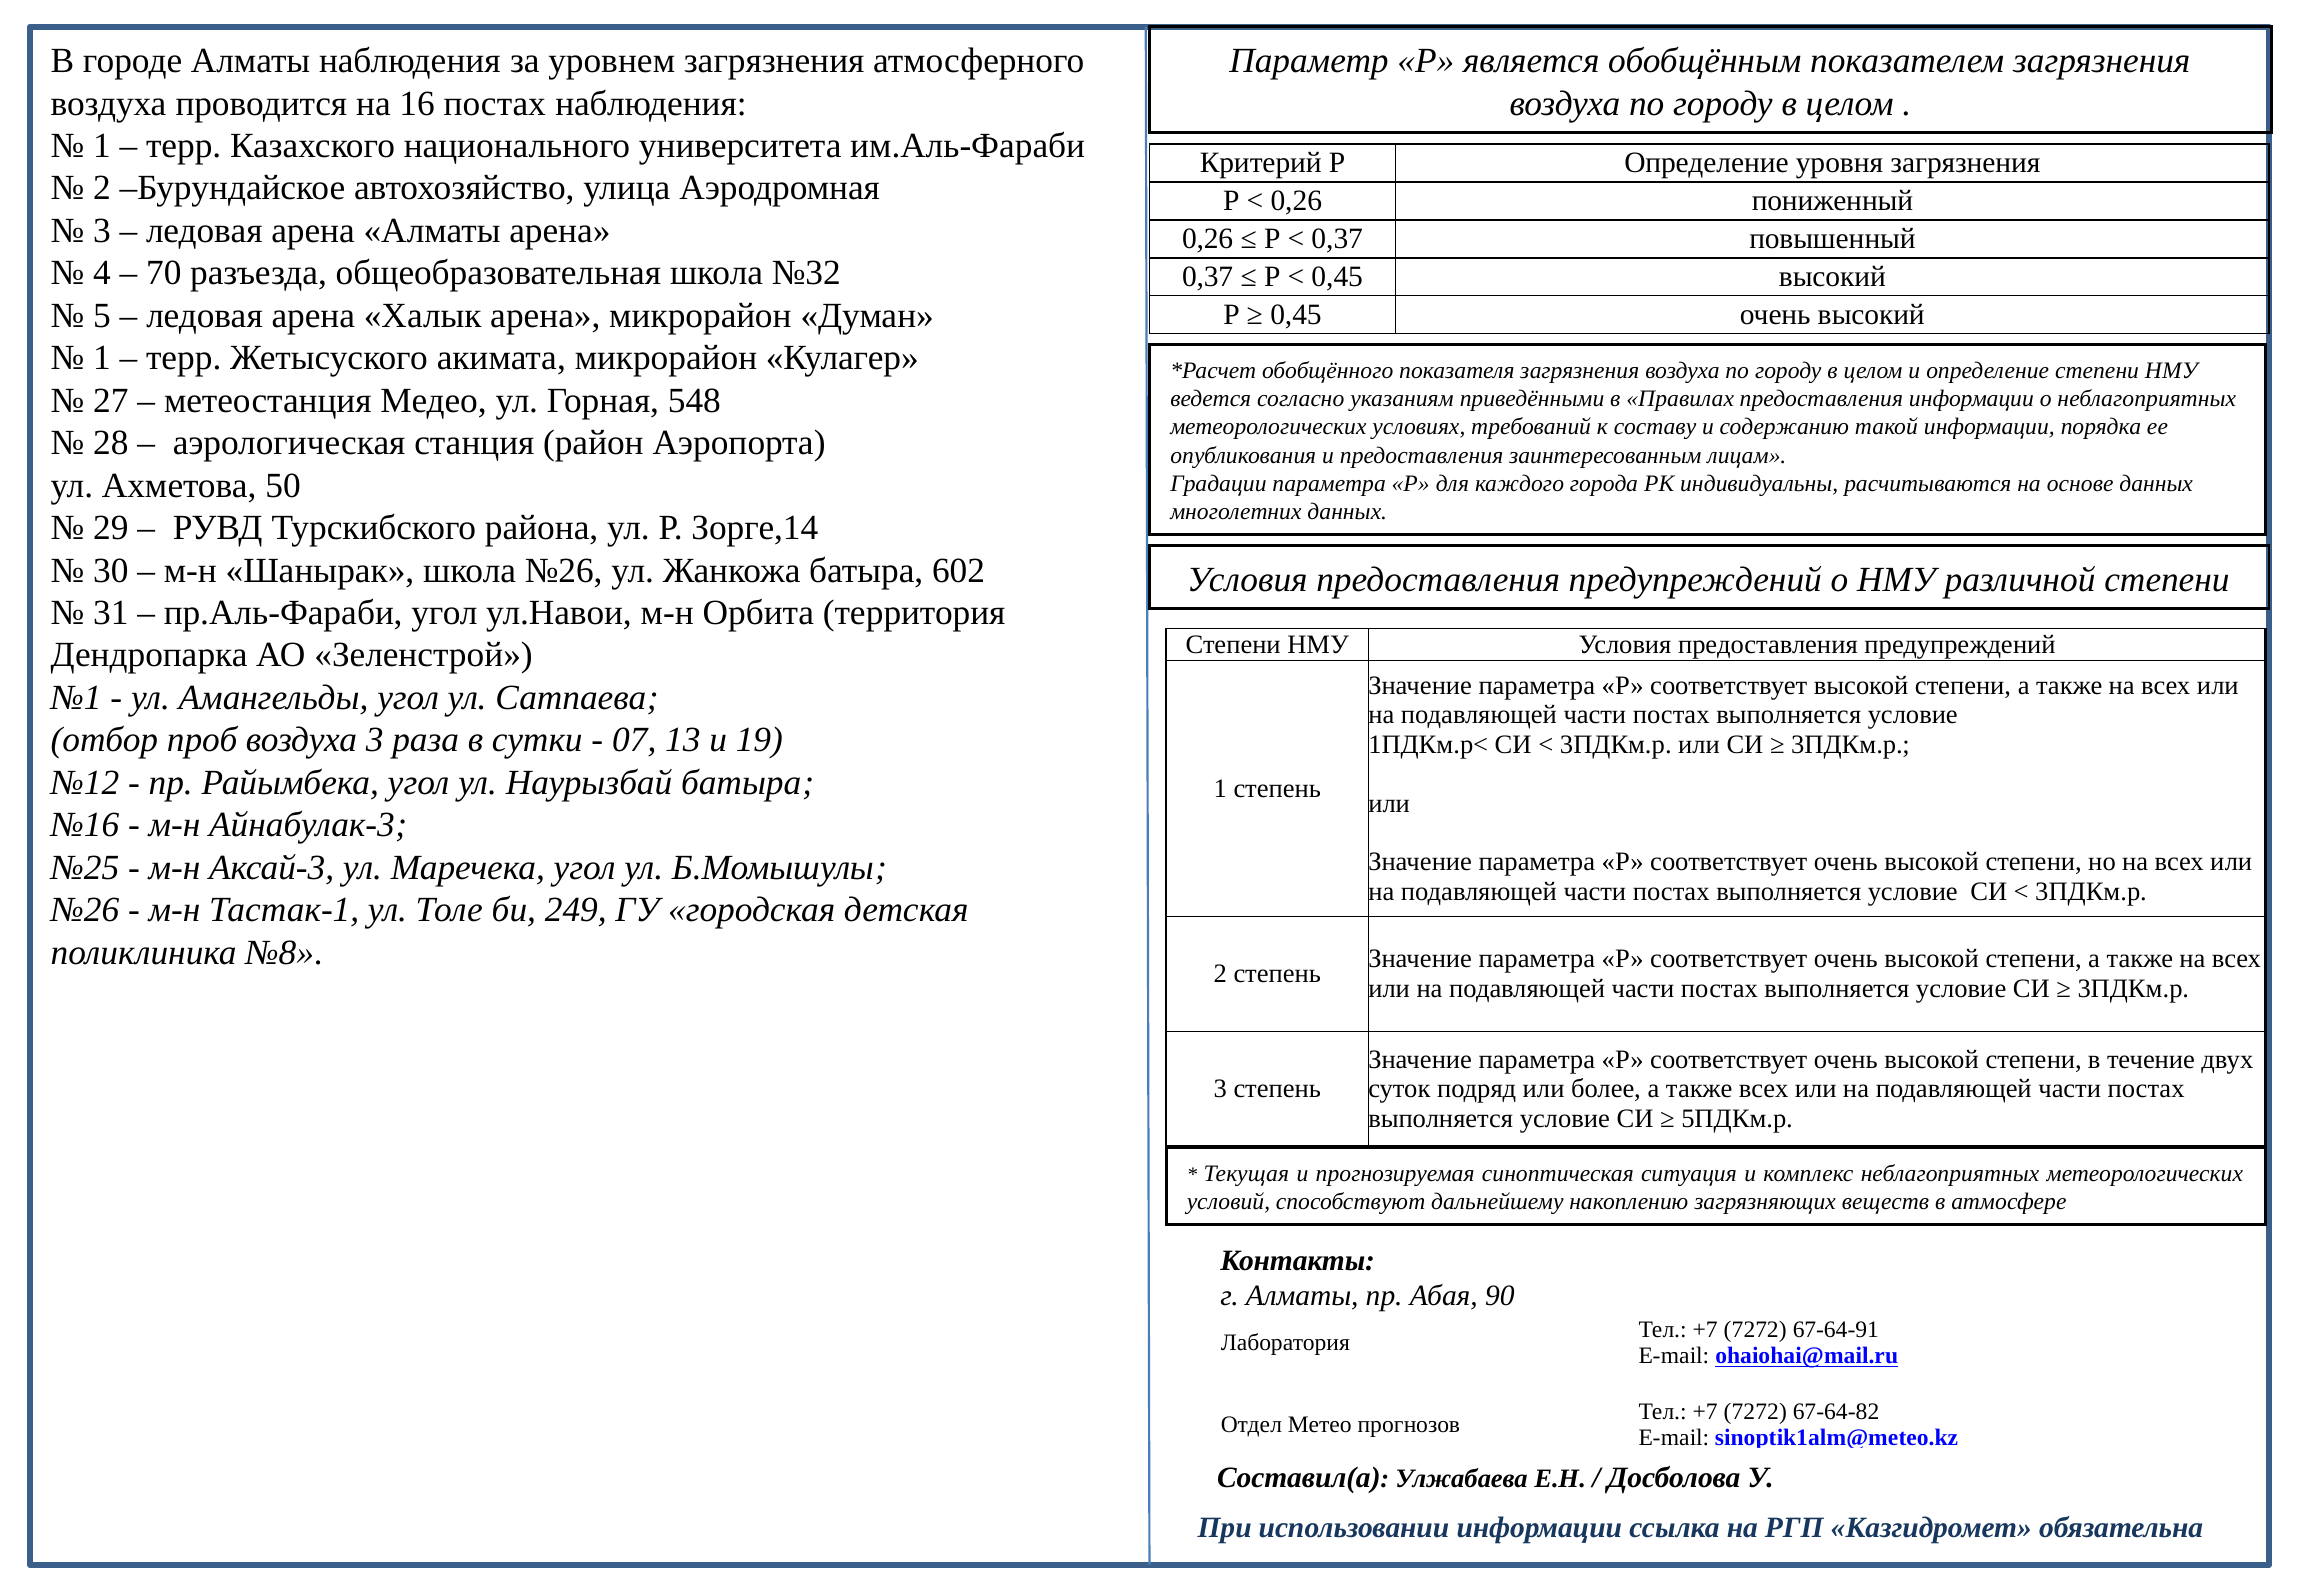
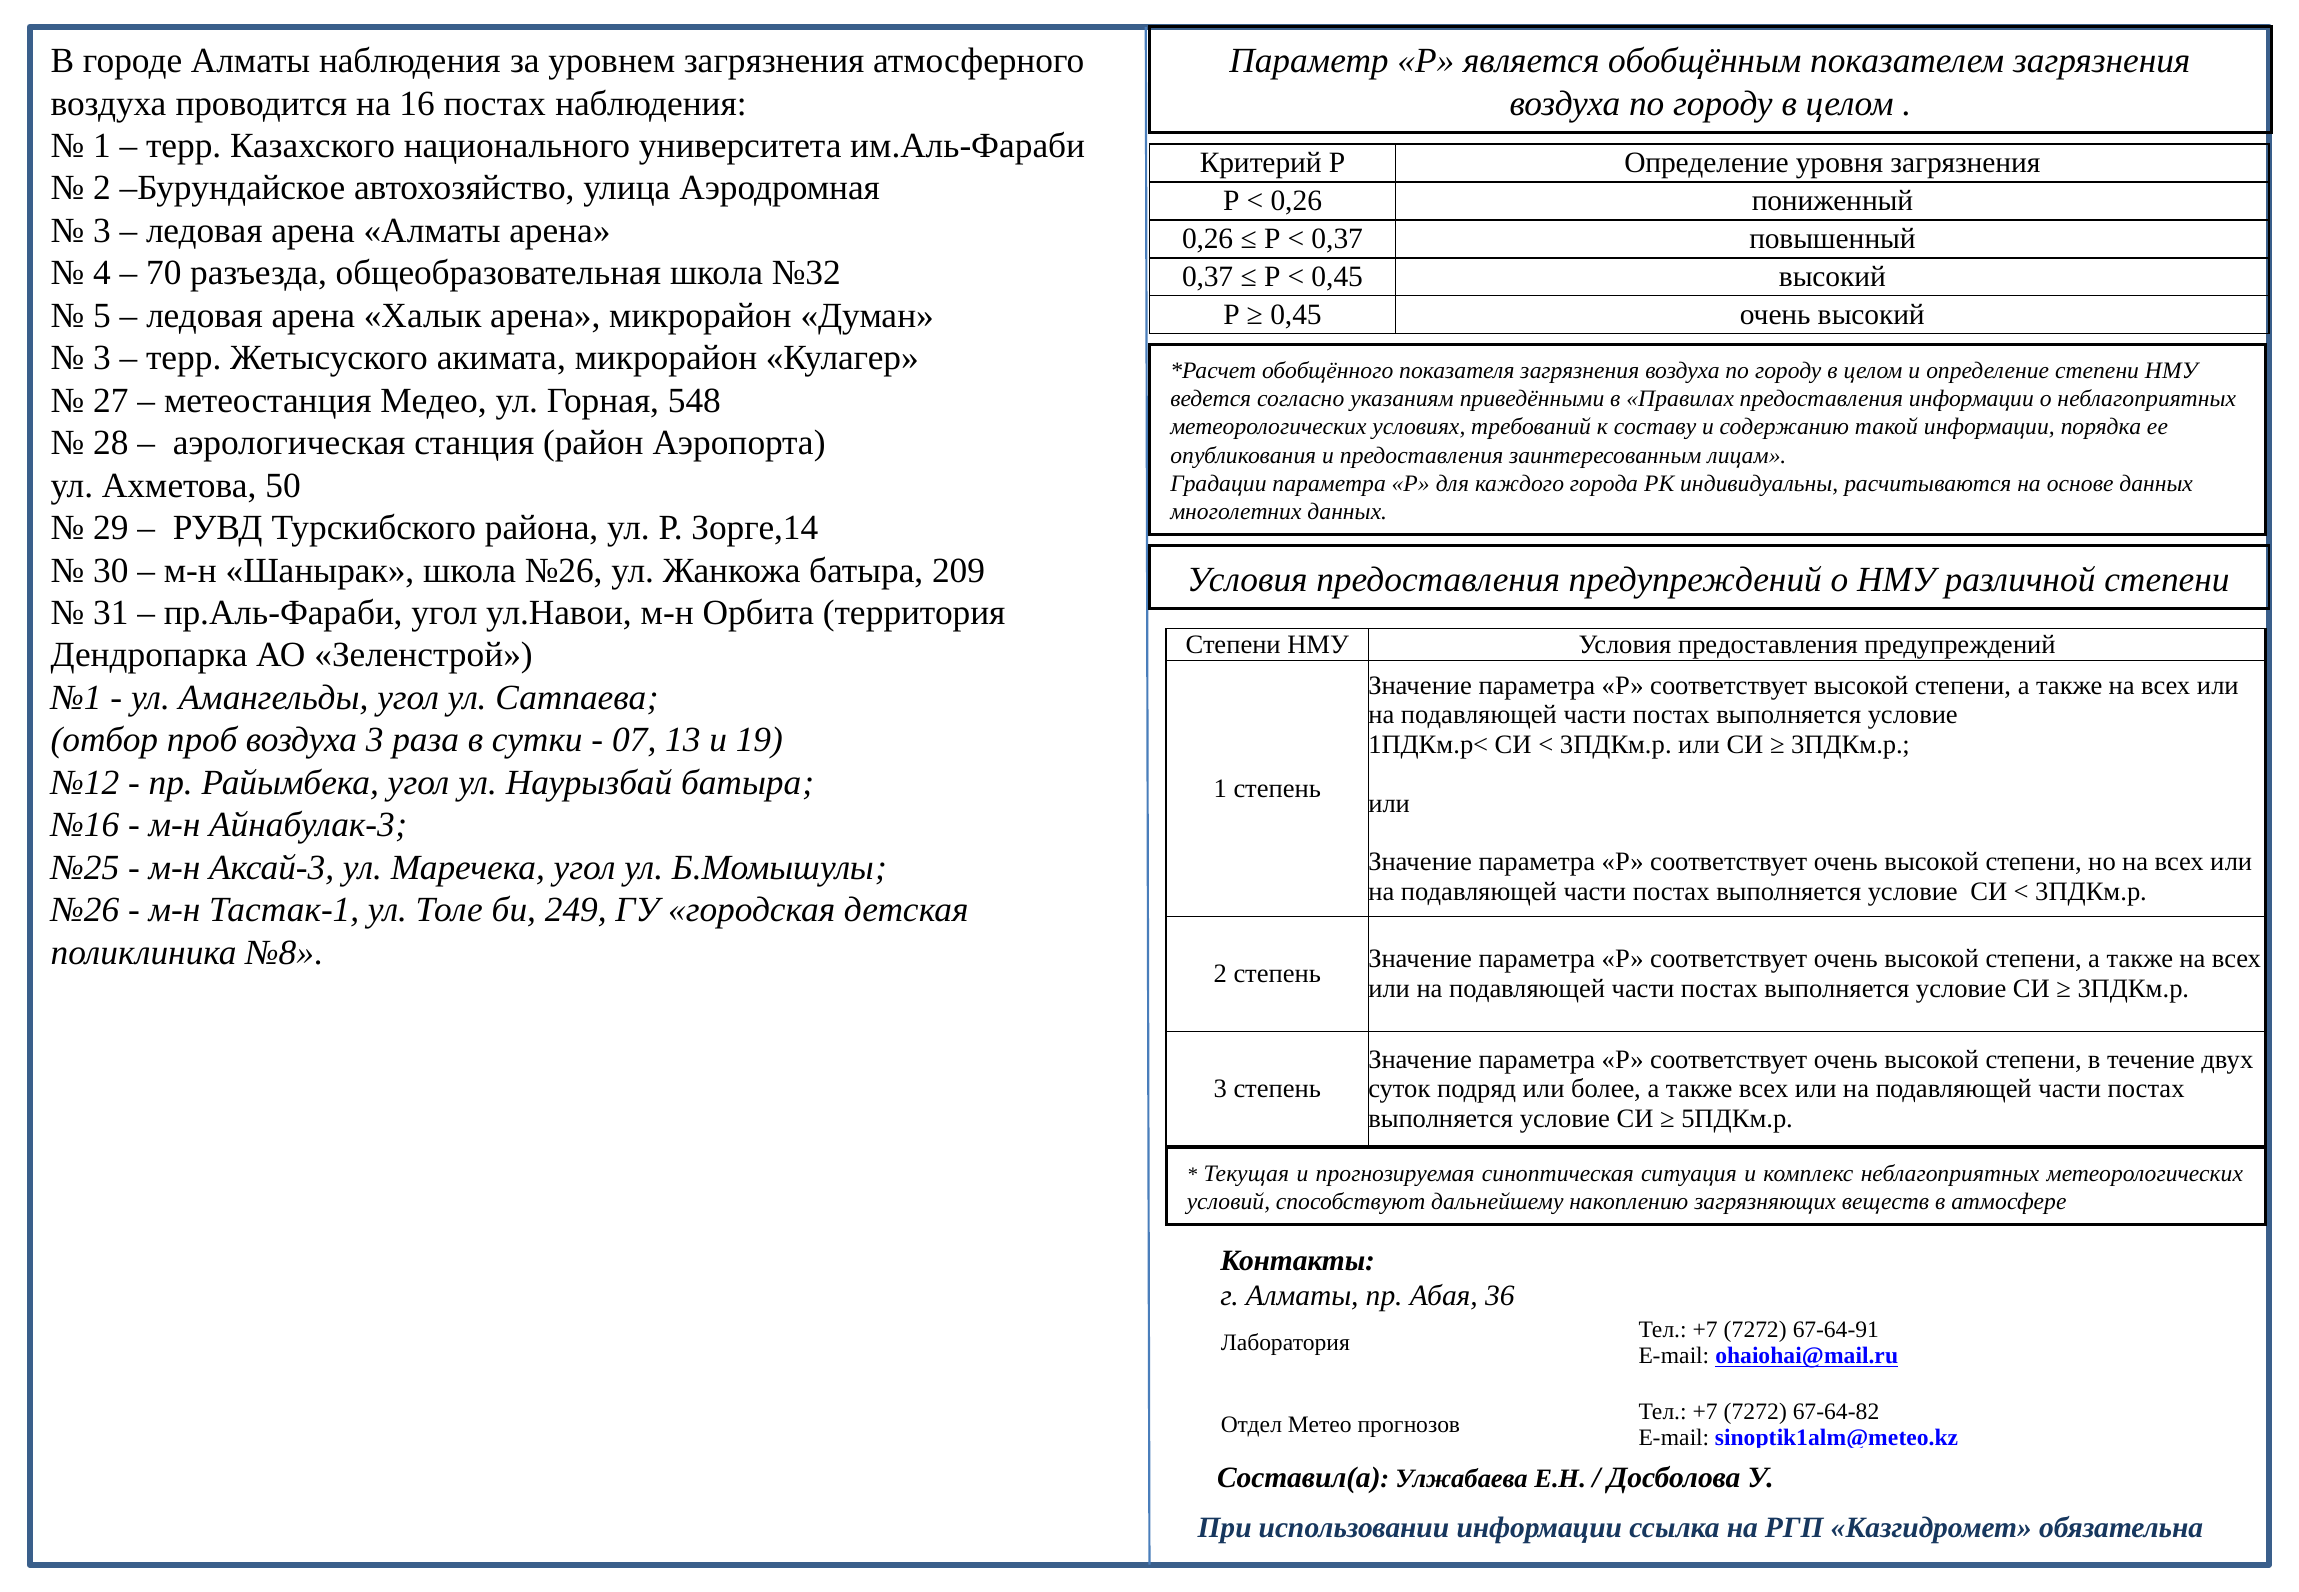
1 at (102, 358): 1 -> 3
602: 602 -> 209
90: 90 -> 36
